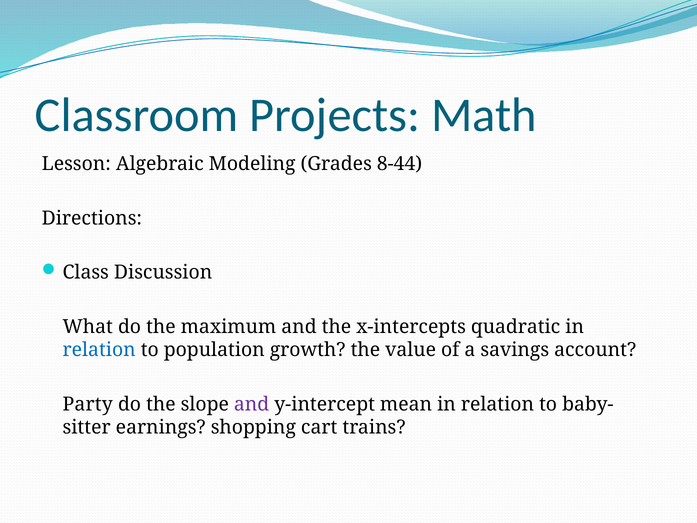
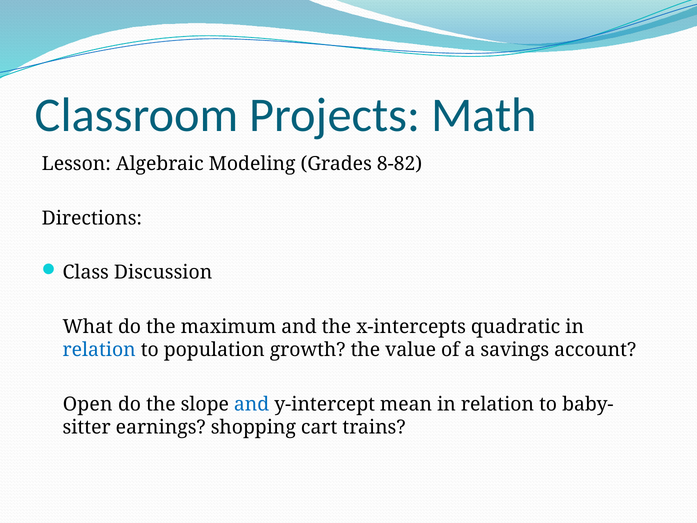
8-44: 8-44 -> 8-82
Party: Party -> Open
and at (252, 404) colour: purple -> blue
